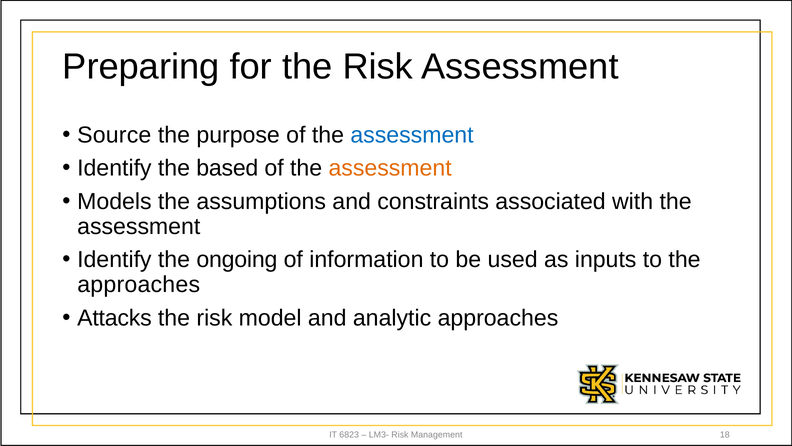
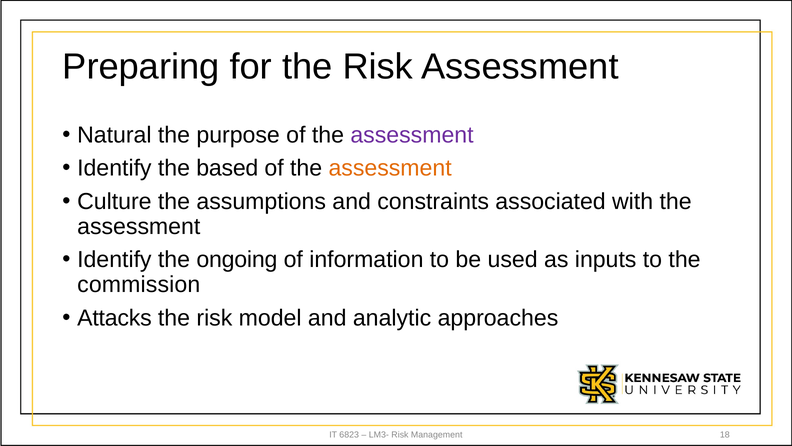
Source: Source -> Natural
assessment at (412, 135) colour: blue -> purple
Models: Models -> Culture
approaches at (139, 284): approaches -> commission
